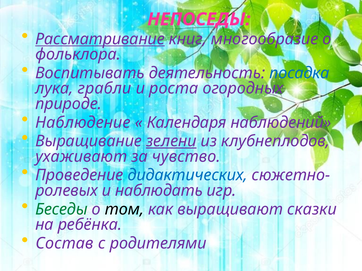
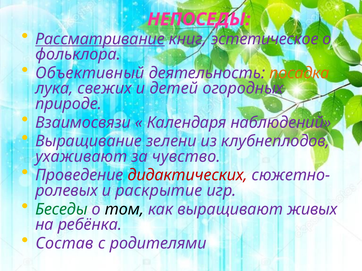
многообразие: многообразие -> эстетическое
Воспитывать: Воспитывать -> Объективный
посадка colour: blue -> orange
грабли: грабли -> свежих
роста: роста -> детей
Наблюдение: Наблюдение -> Взаимосвязи
зелени underline: present -> none
дидактических colour: blue -> red
наблюдать: наблюдать -> раскрытие
сказки: сказки -> живых
